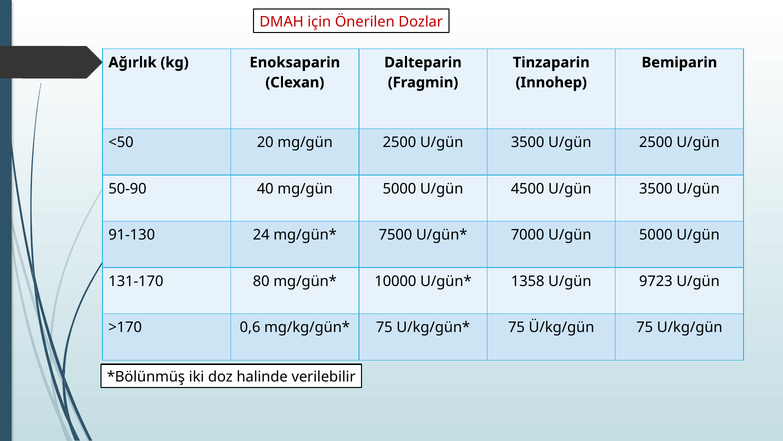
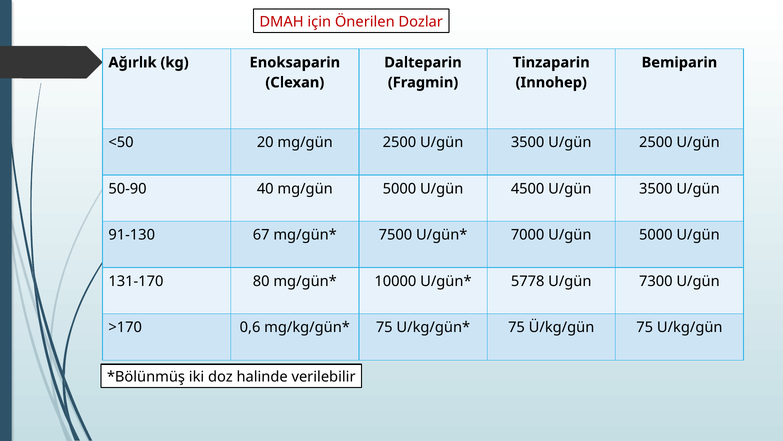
24: 24 -> 67
1358: 1358 -> 5778
9723: 9723 -> 7300
